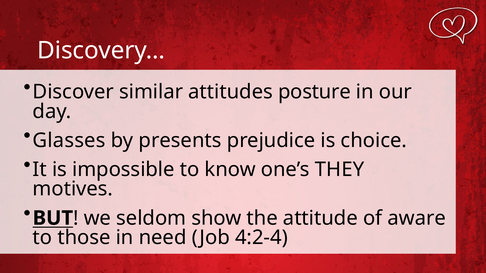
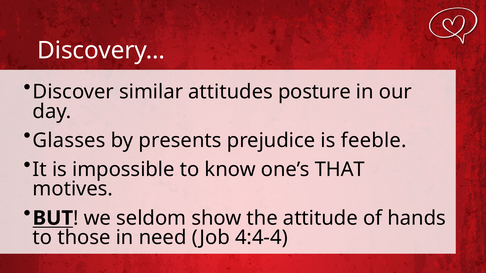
choice: choice -> feeble
THEY: THEY -> THAT
aware: aware -> hands
4:2-4: 4:2-4 -> 4:4-4
